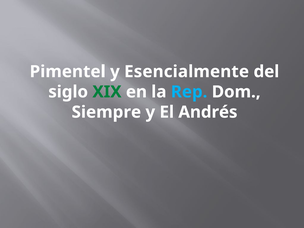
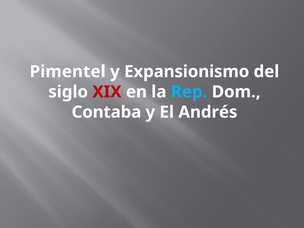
Esencialmente: Esencialmente -> Expansionismo
XIX colour: green -> red
Siempre: Siempre -> Contaba
